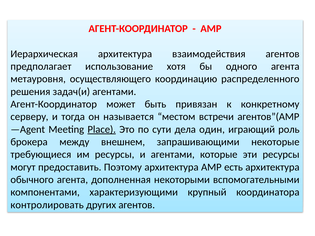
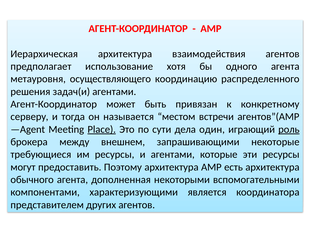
роль underline: none -> present
крупный: крупный -> является
контролировать: контролировать -> представителем
